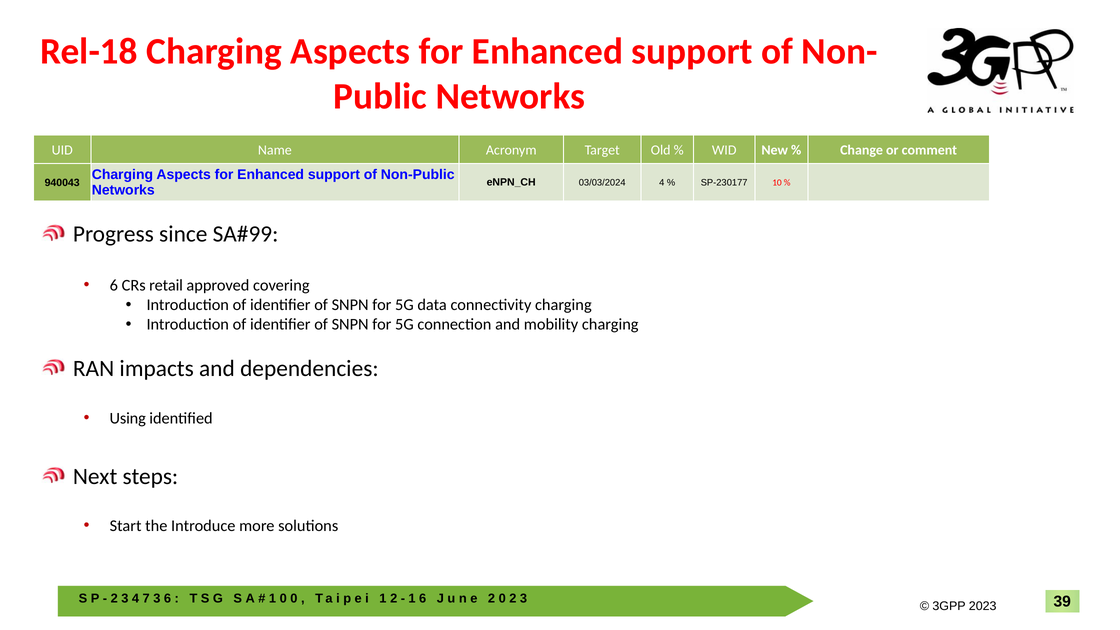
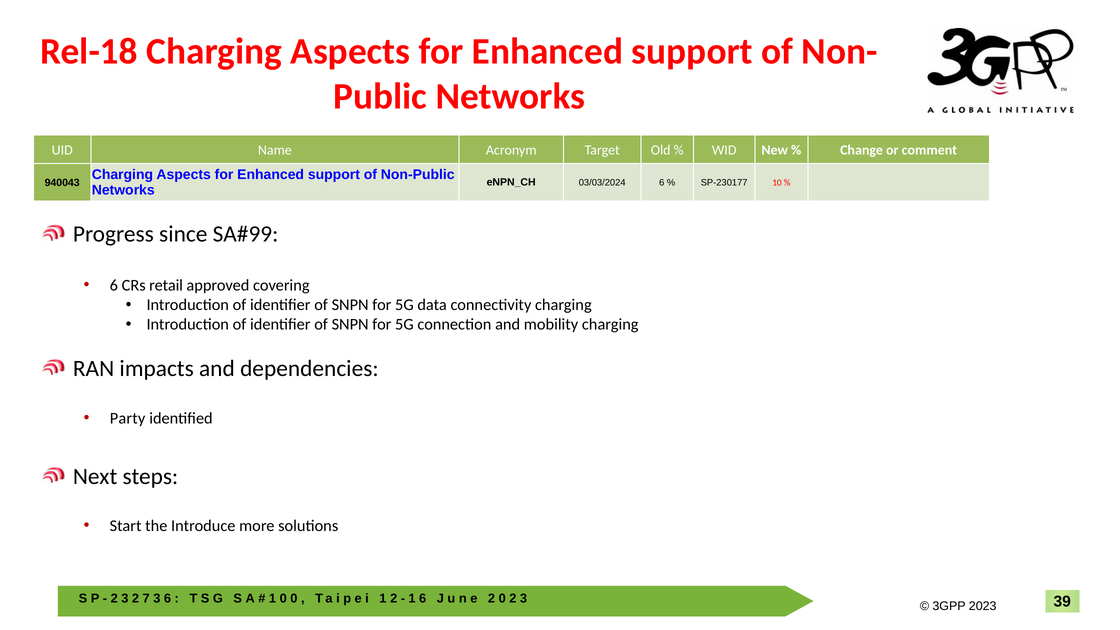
03/03/2024 4: 4 -> 6
Using: Using -> Party
4 at (135, 598): 4 -> 2
